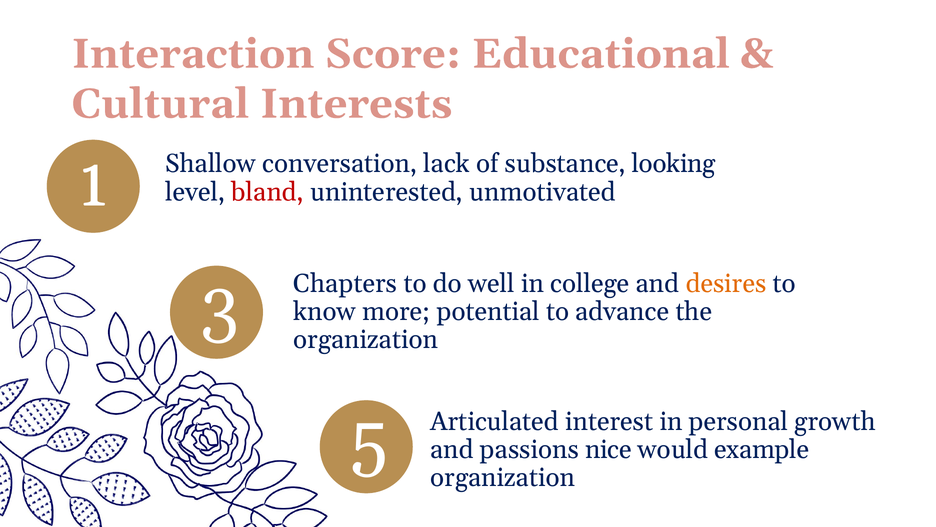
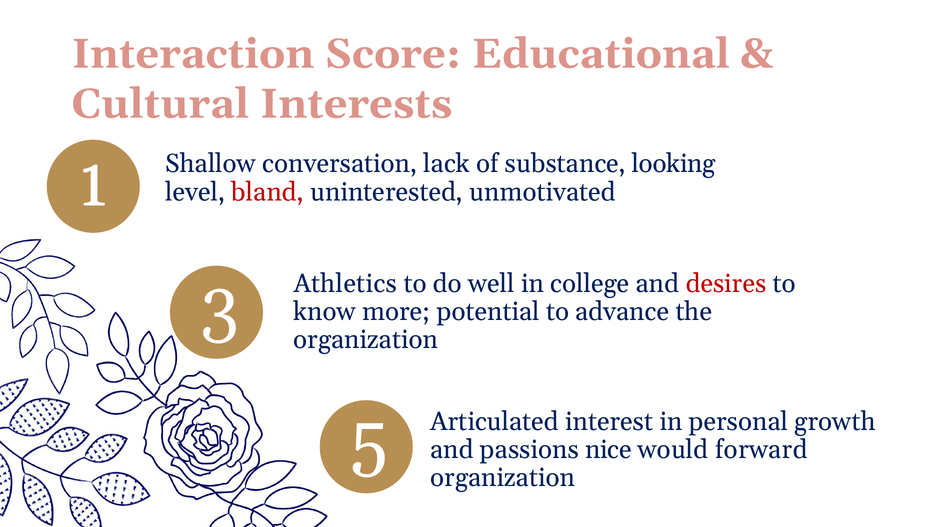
Chapters: Chapters -> Athletics
desires colour: orange -> red
example: example -> forward
